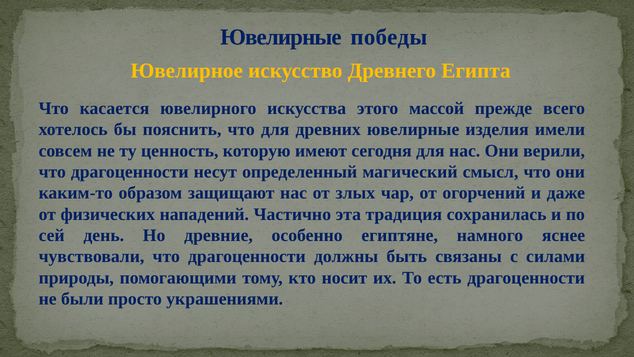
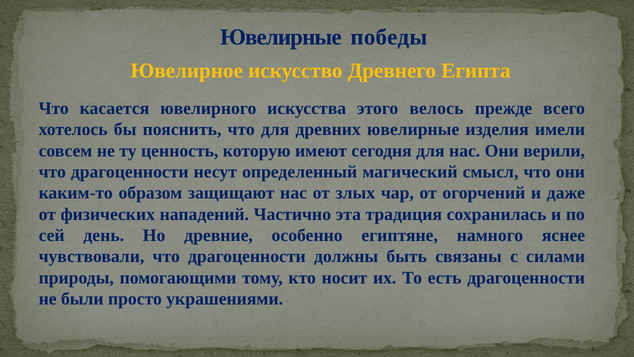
массой: массой -> велось
